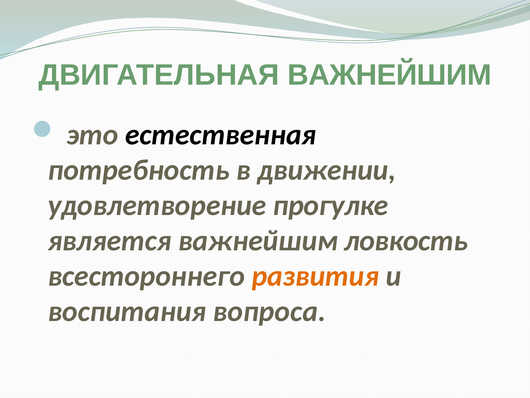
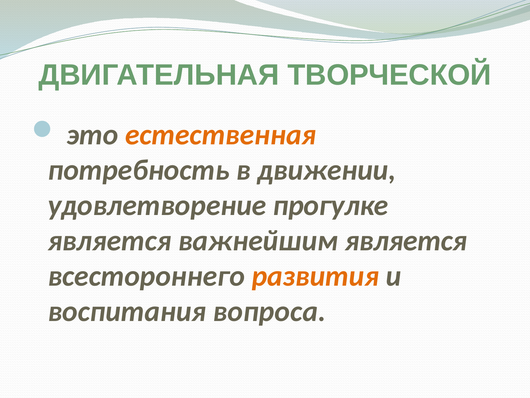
ДВИГАТЕЛЬНАЯ ВАЖНЕЙШИМ: ВАЖНЕЙШИМ -> ТВОРЧЕСКОЙ
естественная colour: black -> orange
важнейшим ловкость: ловкость -> является
